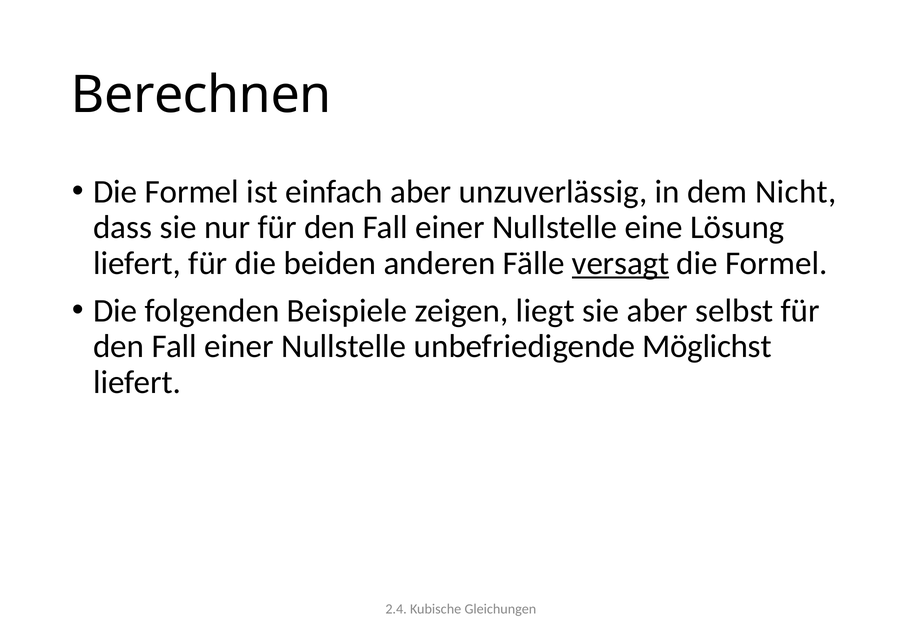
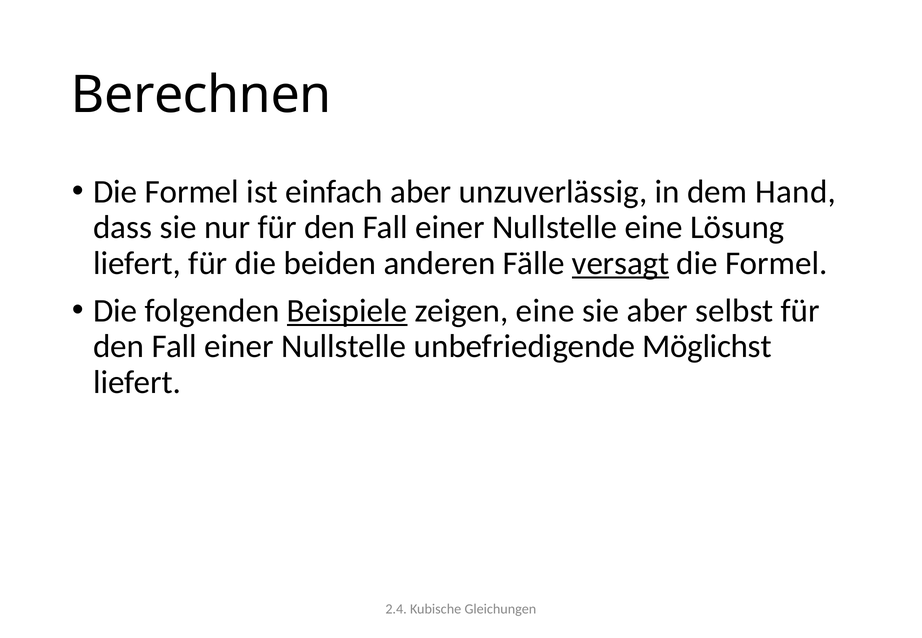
Nicht: Nicht -> Hand
Beispiele underline: none -> present
zeigen liegt: liegt -> eine
